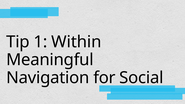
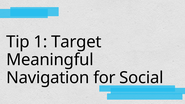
Within: Within -> Target
